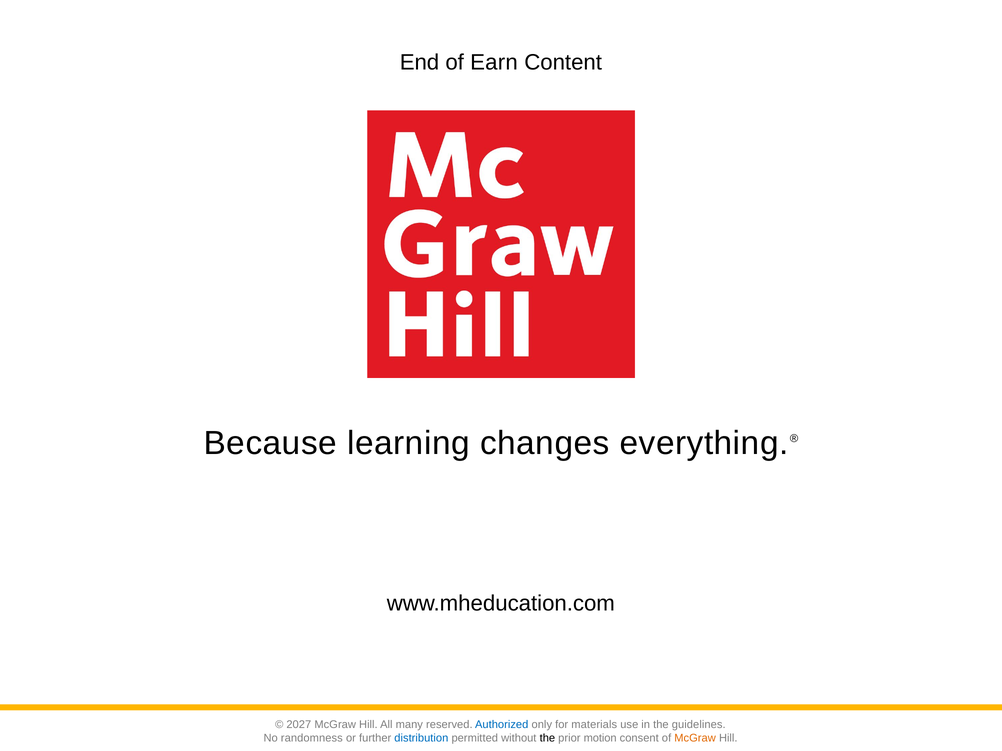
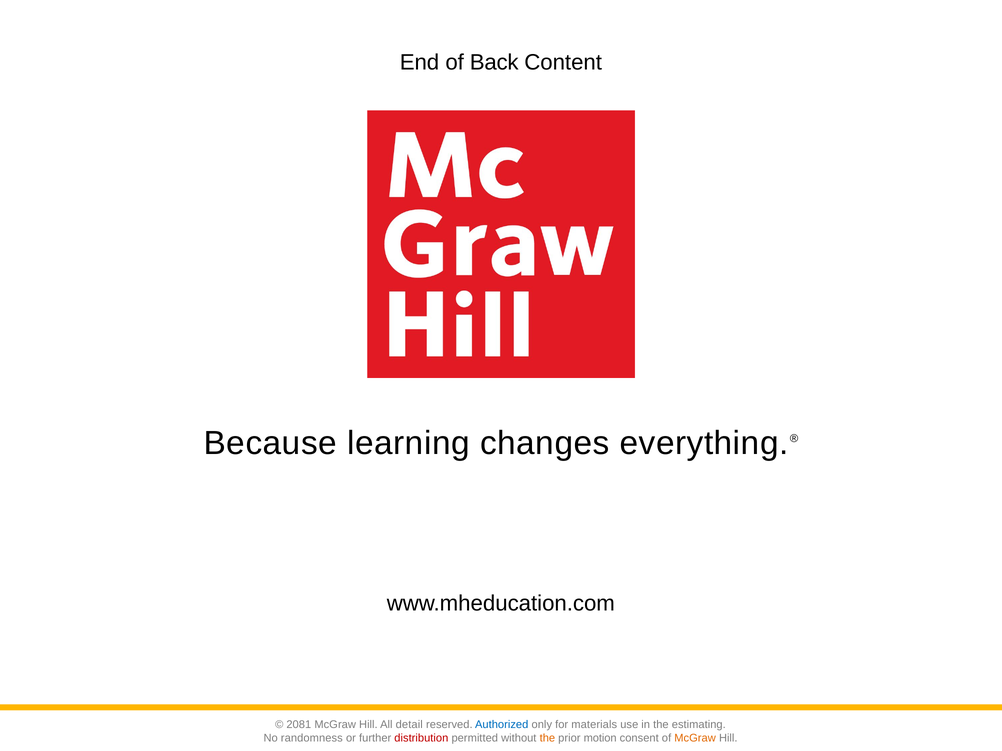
Earn: Earn -> Back
2027: 2027 -> 2081
many: many -> detail
guidelines: guidelines -> estimating
distribution colour: blue -> red
the at (547, 739) colour: black -> orange
